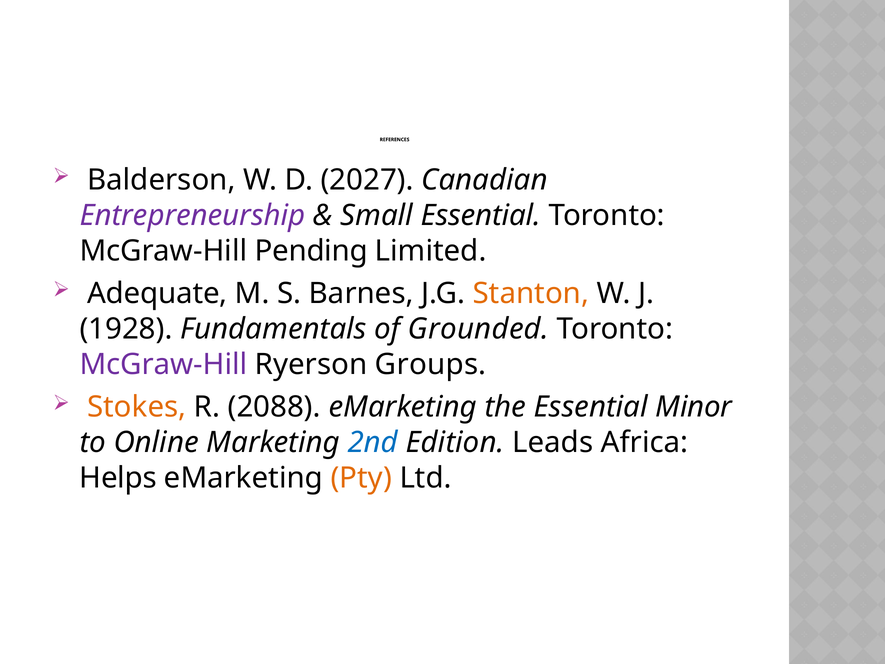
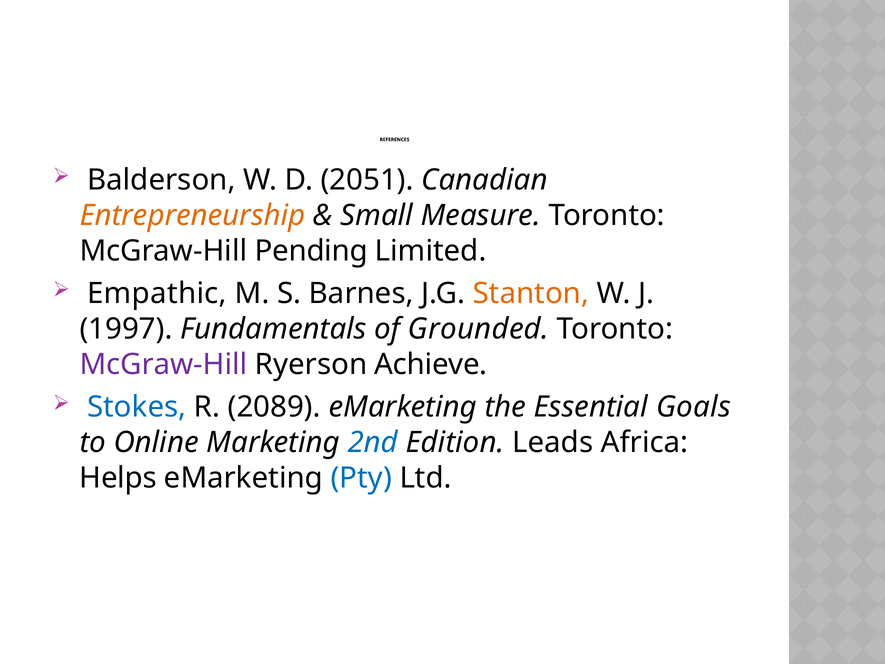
2027: 2027 -> 2051
Entrepreneurship colour: purple -> orange
Small Essential: Essential -> Measure
Adequate: Adequate -> Empathic
1928: 1928 -> 1997
Groups: Groups -> Achieve
Stokes colour: orange -> blue
2088: 2088 -> 2089
Minor: Minor -> Goals
Pty colour: orange -> blue
